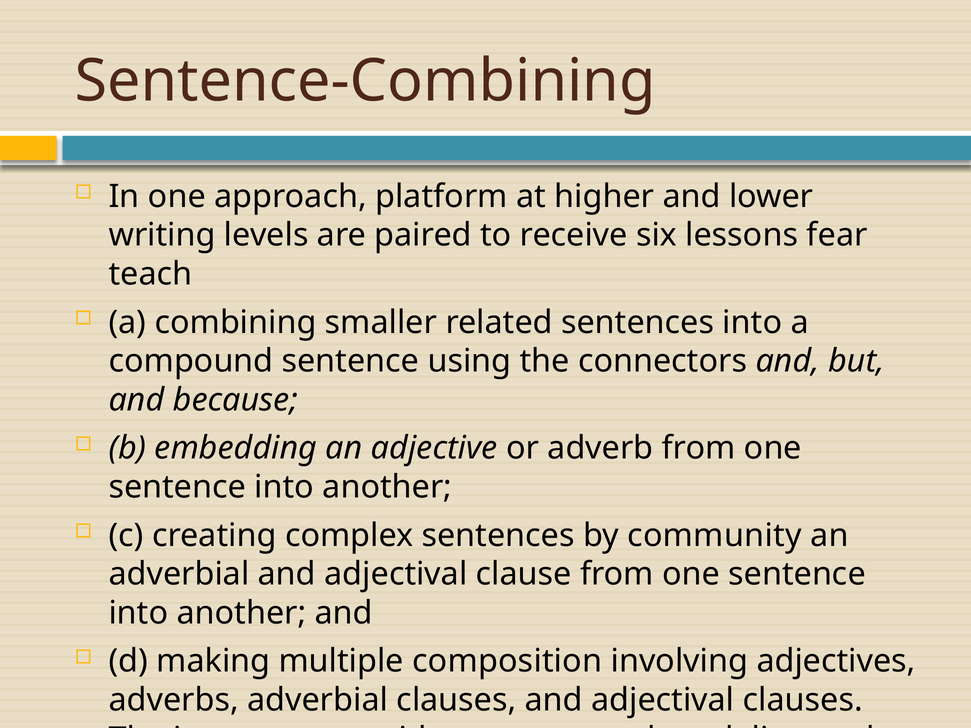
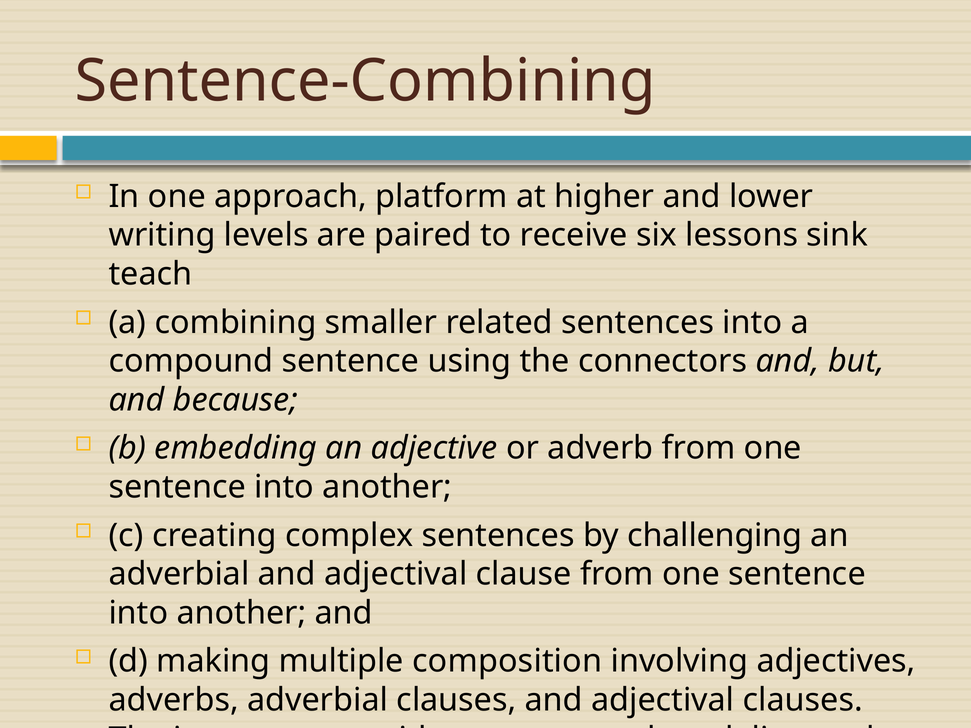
fear: fear -> sink
community: community -> challenging
